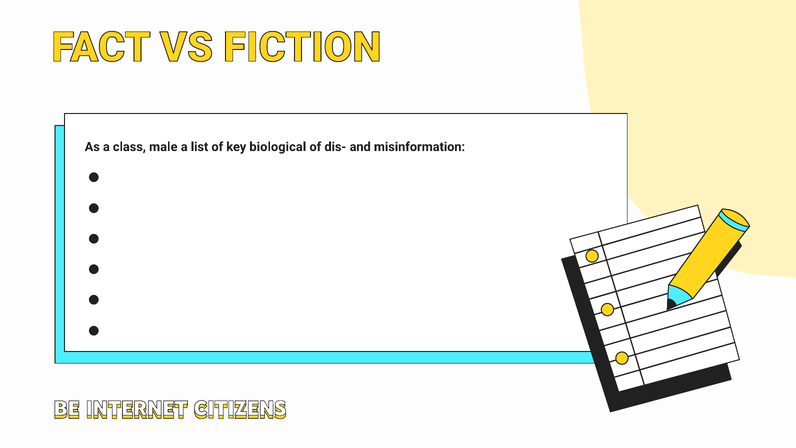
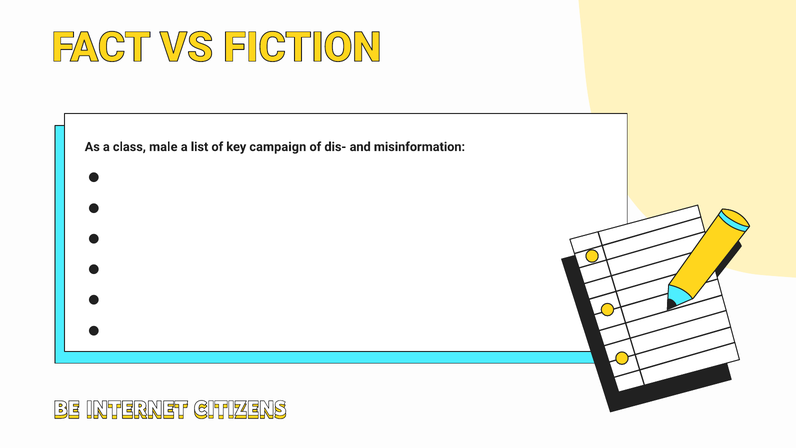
biological: biological -> campaign
